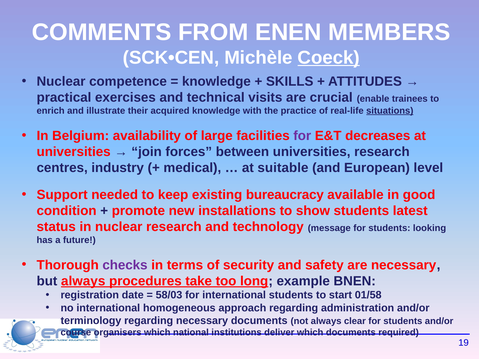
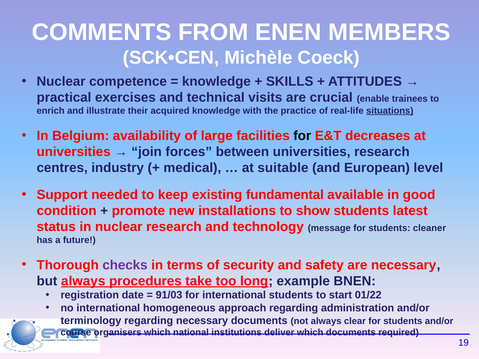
Coeck underline: present -> none
for at (302, 136) colour: purple -> black
bureaucracy: bureaucracy -> fundamental
looking: looking -> cleaner
58/03: 58/03 -> 91/03
01/58: 01/58 -> 01/22
